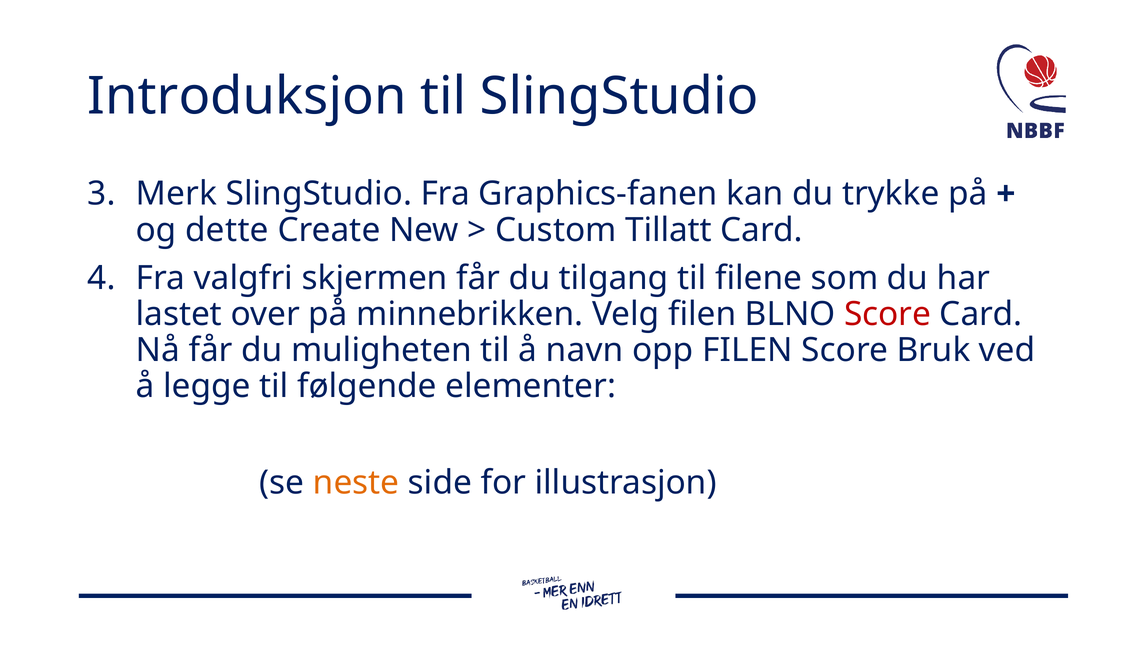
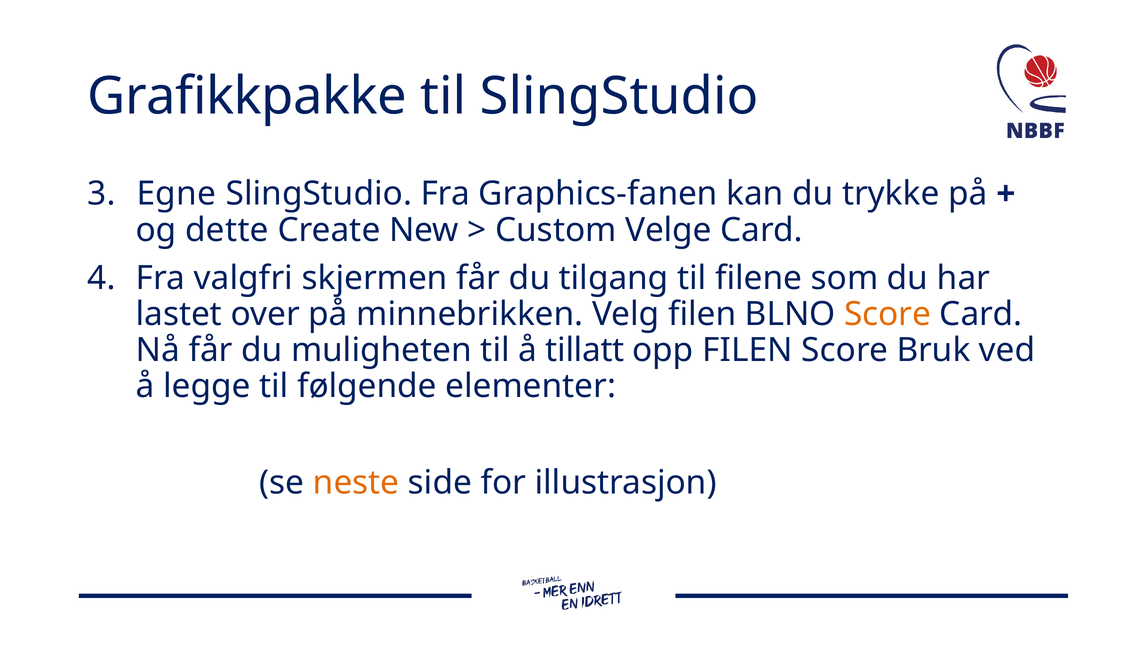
Introduksjon: Introduksjon -> Grafikkpakke
Merk: Merk -> Egne
Tillatt: Tillatt -> Velge
Score at (888, 314) colour: red -> orange
navn: navn -> tillatt
